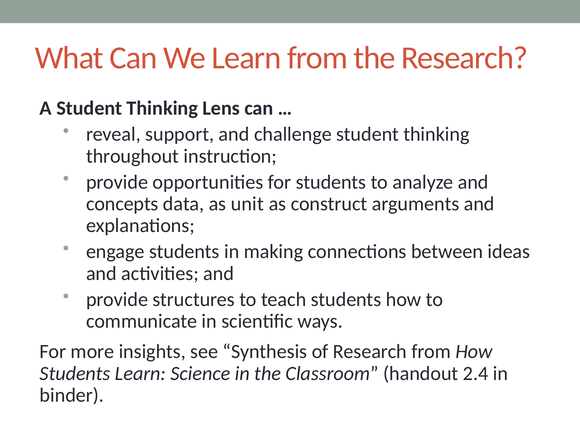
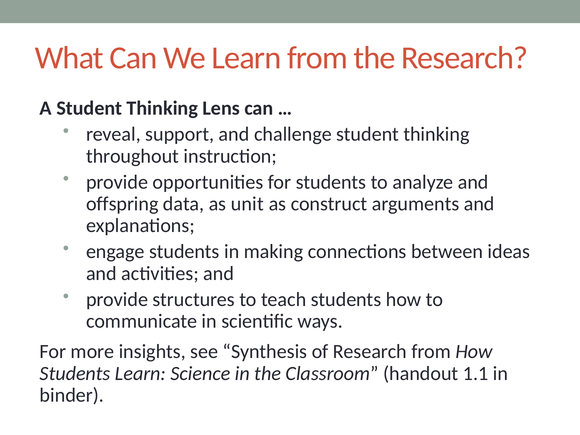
concepts: concepts -> offspring
2.4: 2.4 -> 1.1
